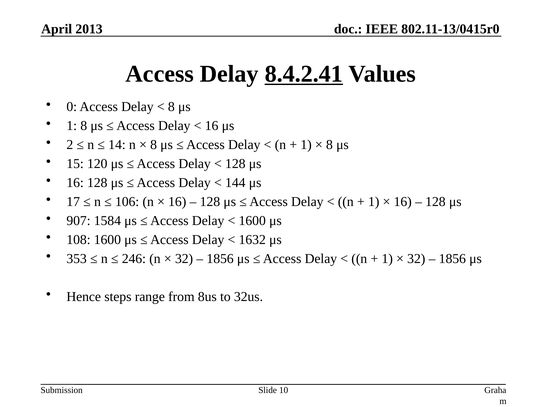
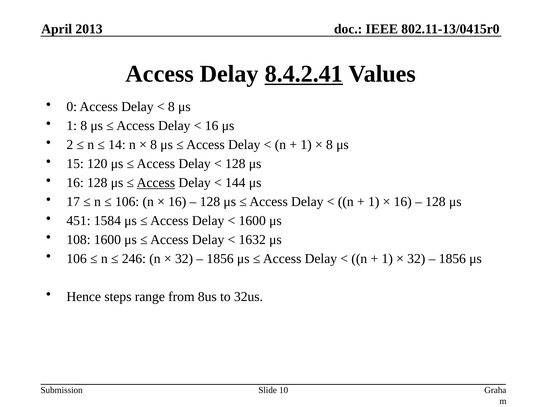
Access at (156, 183) underline: none -> present
907: 907 -> 451
353 at (77, 258): 353 -> 106
